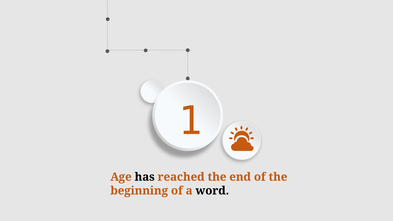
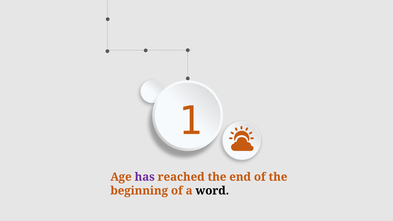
has colour: black -> purple
